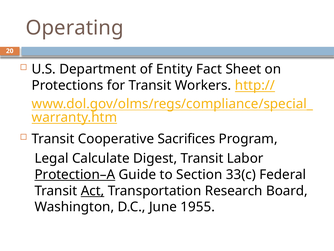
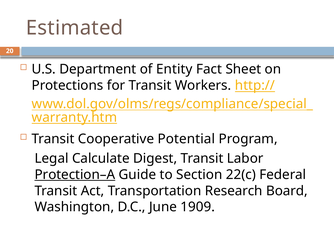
Operating: Operating -> Estimated
Sacrifices: Sacrifices -> Potential
33(c: 33(c -> 22(c
Act underline: present -> none
1955: 1955 -> 1909
